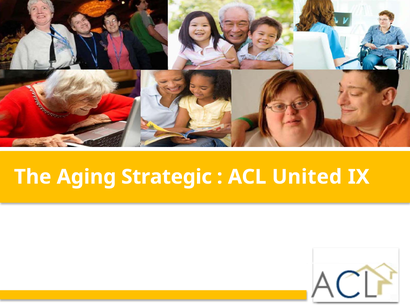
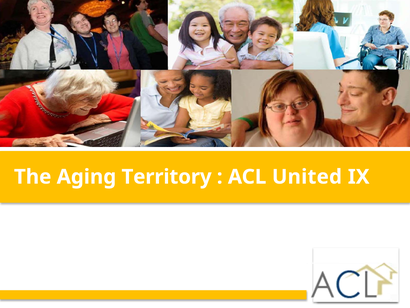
Strategic: Strategic -> Territory
